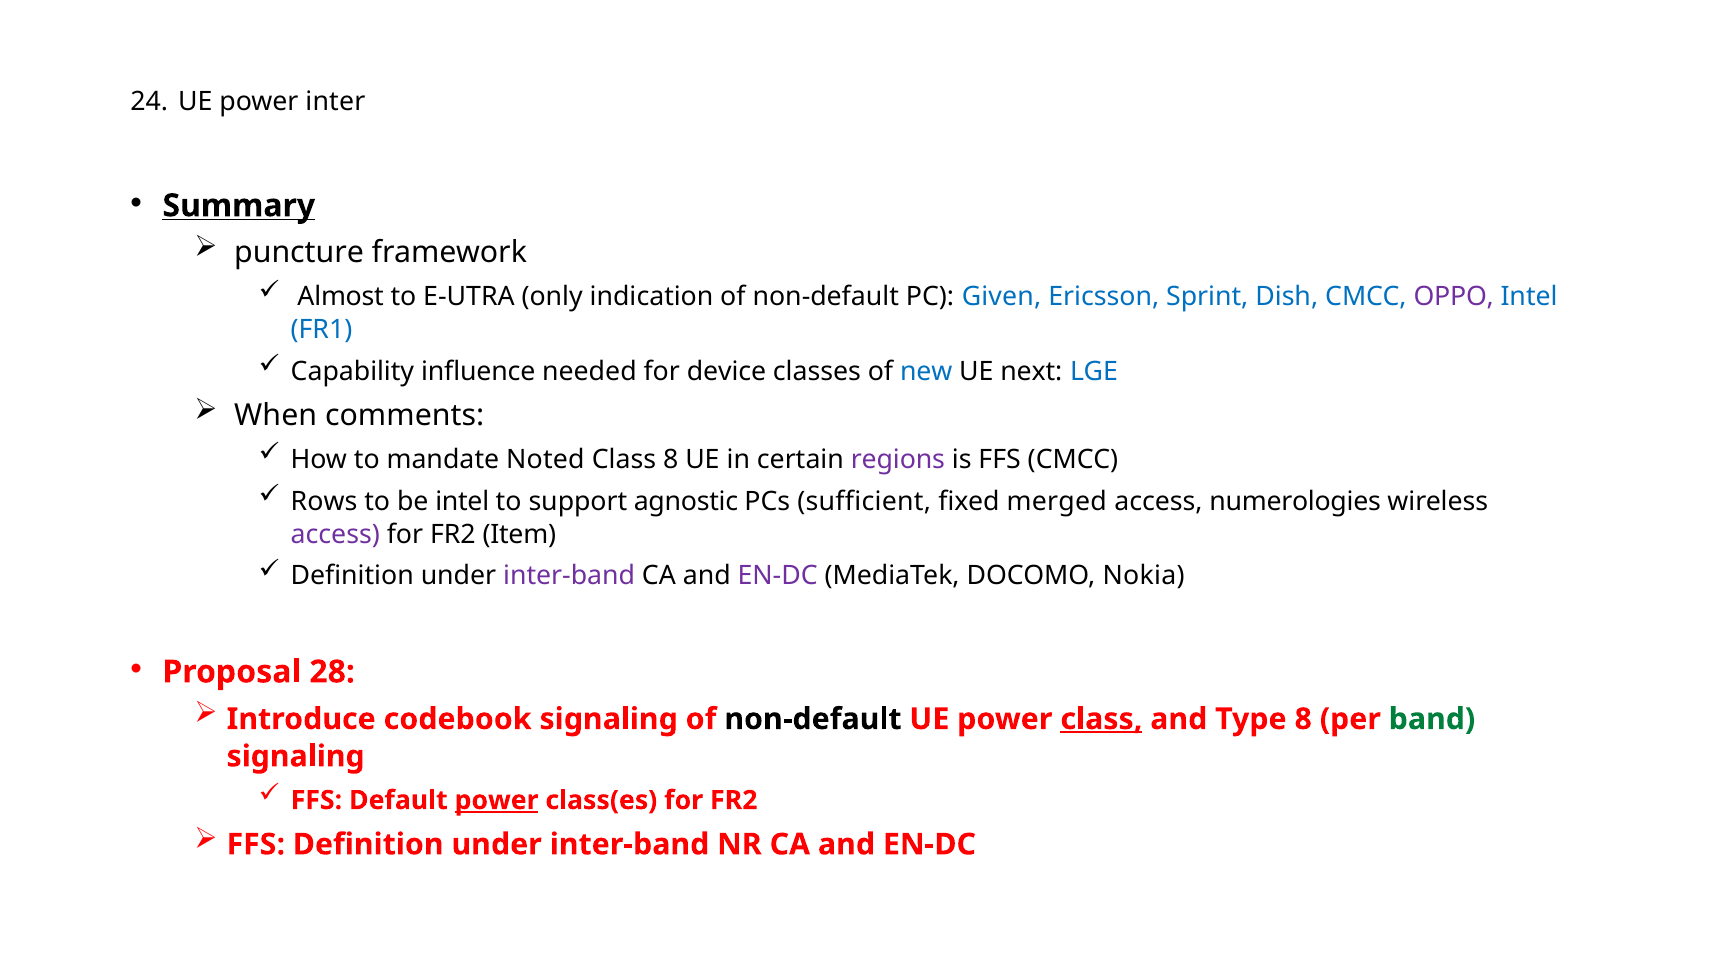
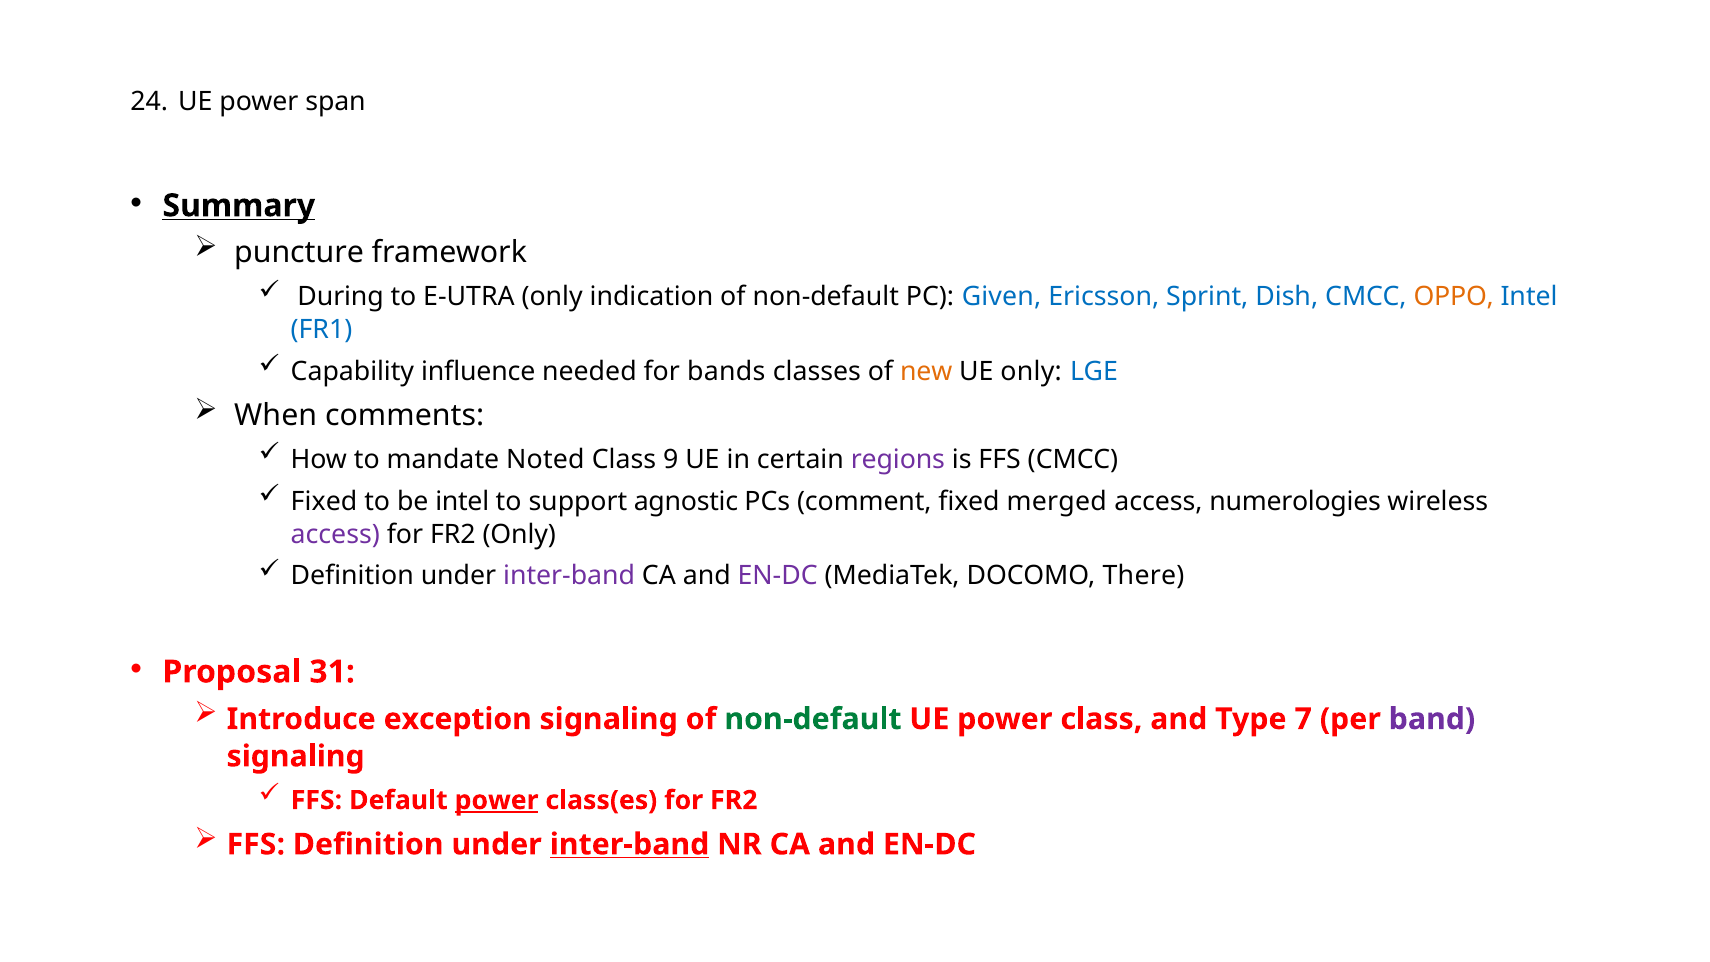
inter: inter -> span
Almost: Almost -> During
OPPO colour: purple -> orange
device: device -> bands
new colour: blue -> orange
UE next: next -> only
Class 8: 8 -> 9
Rows at (324, 501): Rows -> Fixed
sufficient: sufficient -> comment
FR2 Item: Item -> Only
Nokia: Nokia -> There
28: 28 -> 31
codebook: codebook -> exception
non-default at (813, 719) colour: black -> green
class at (1101, 719) underline: present -> none
Type 8: 8 -> 7
band colour: green -> purple
inter-band at (630, 844) underline: none -> present
